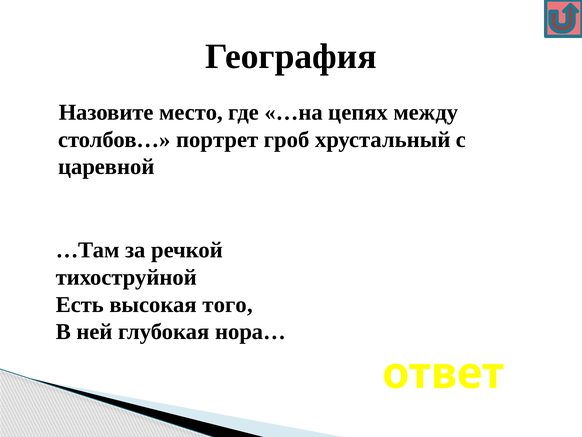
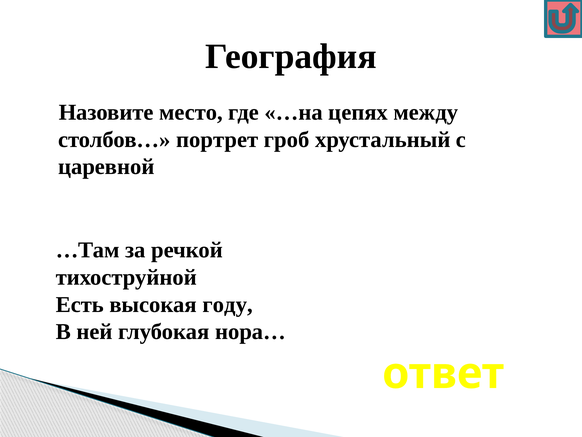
того: того -> году
